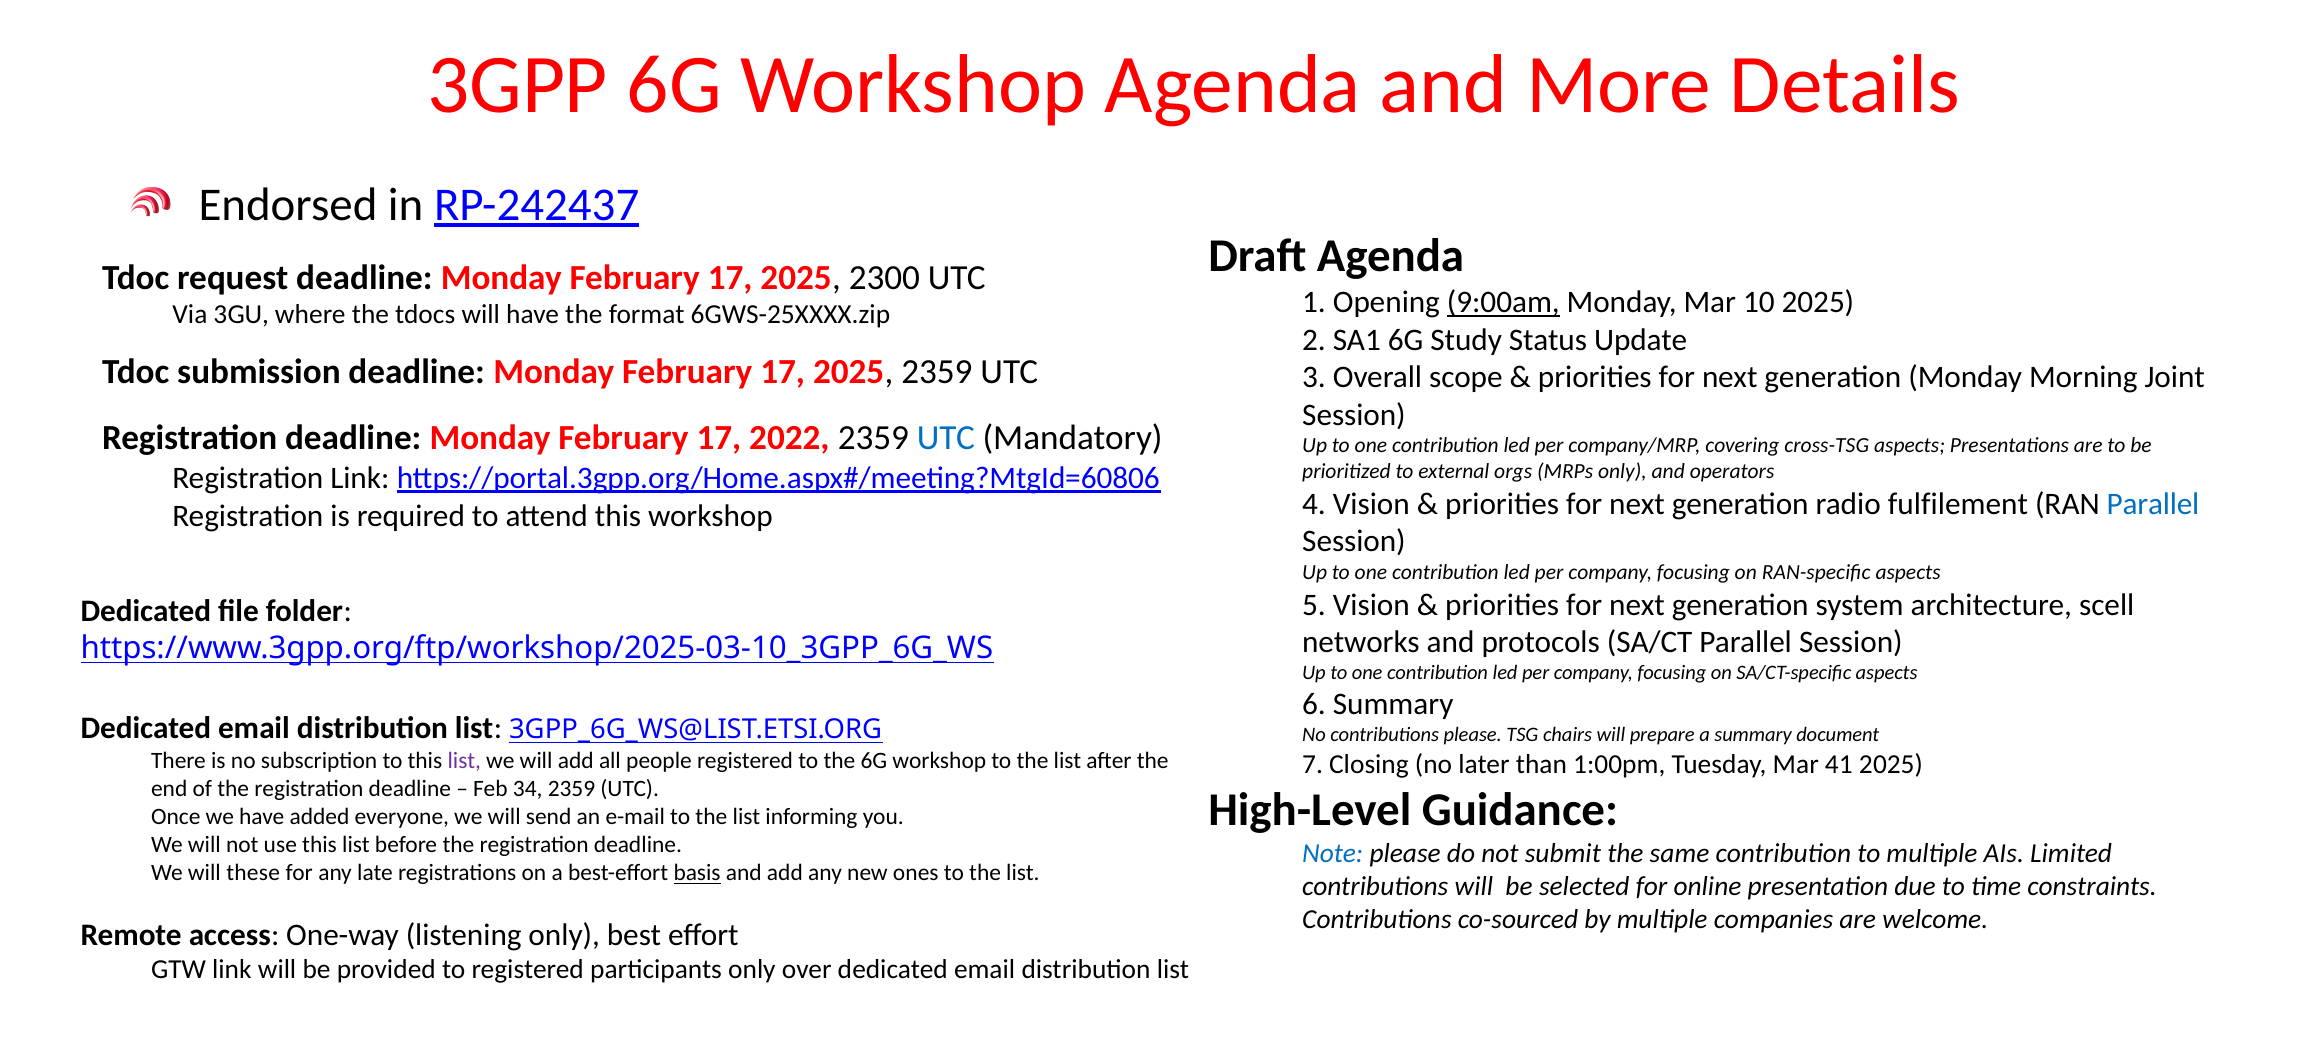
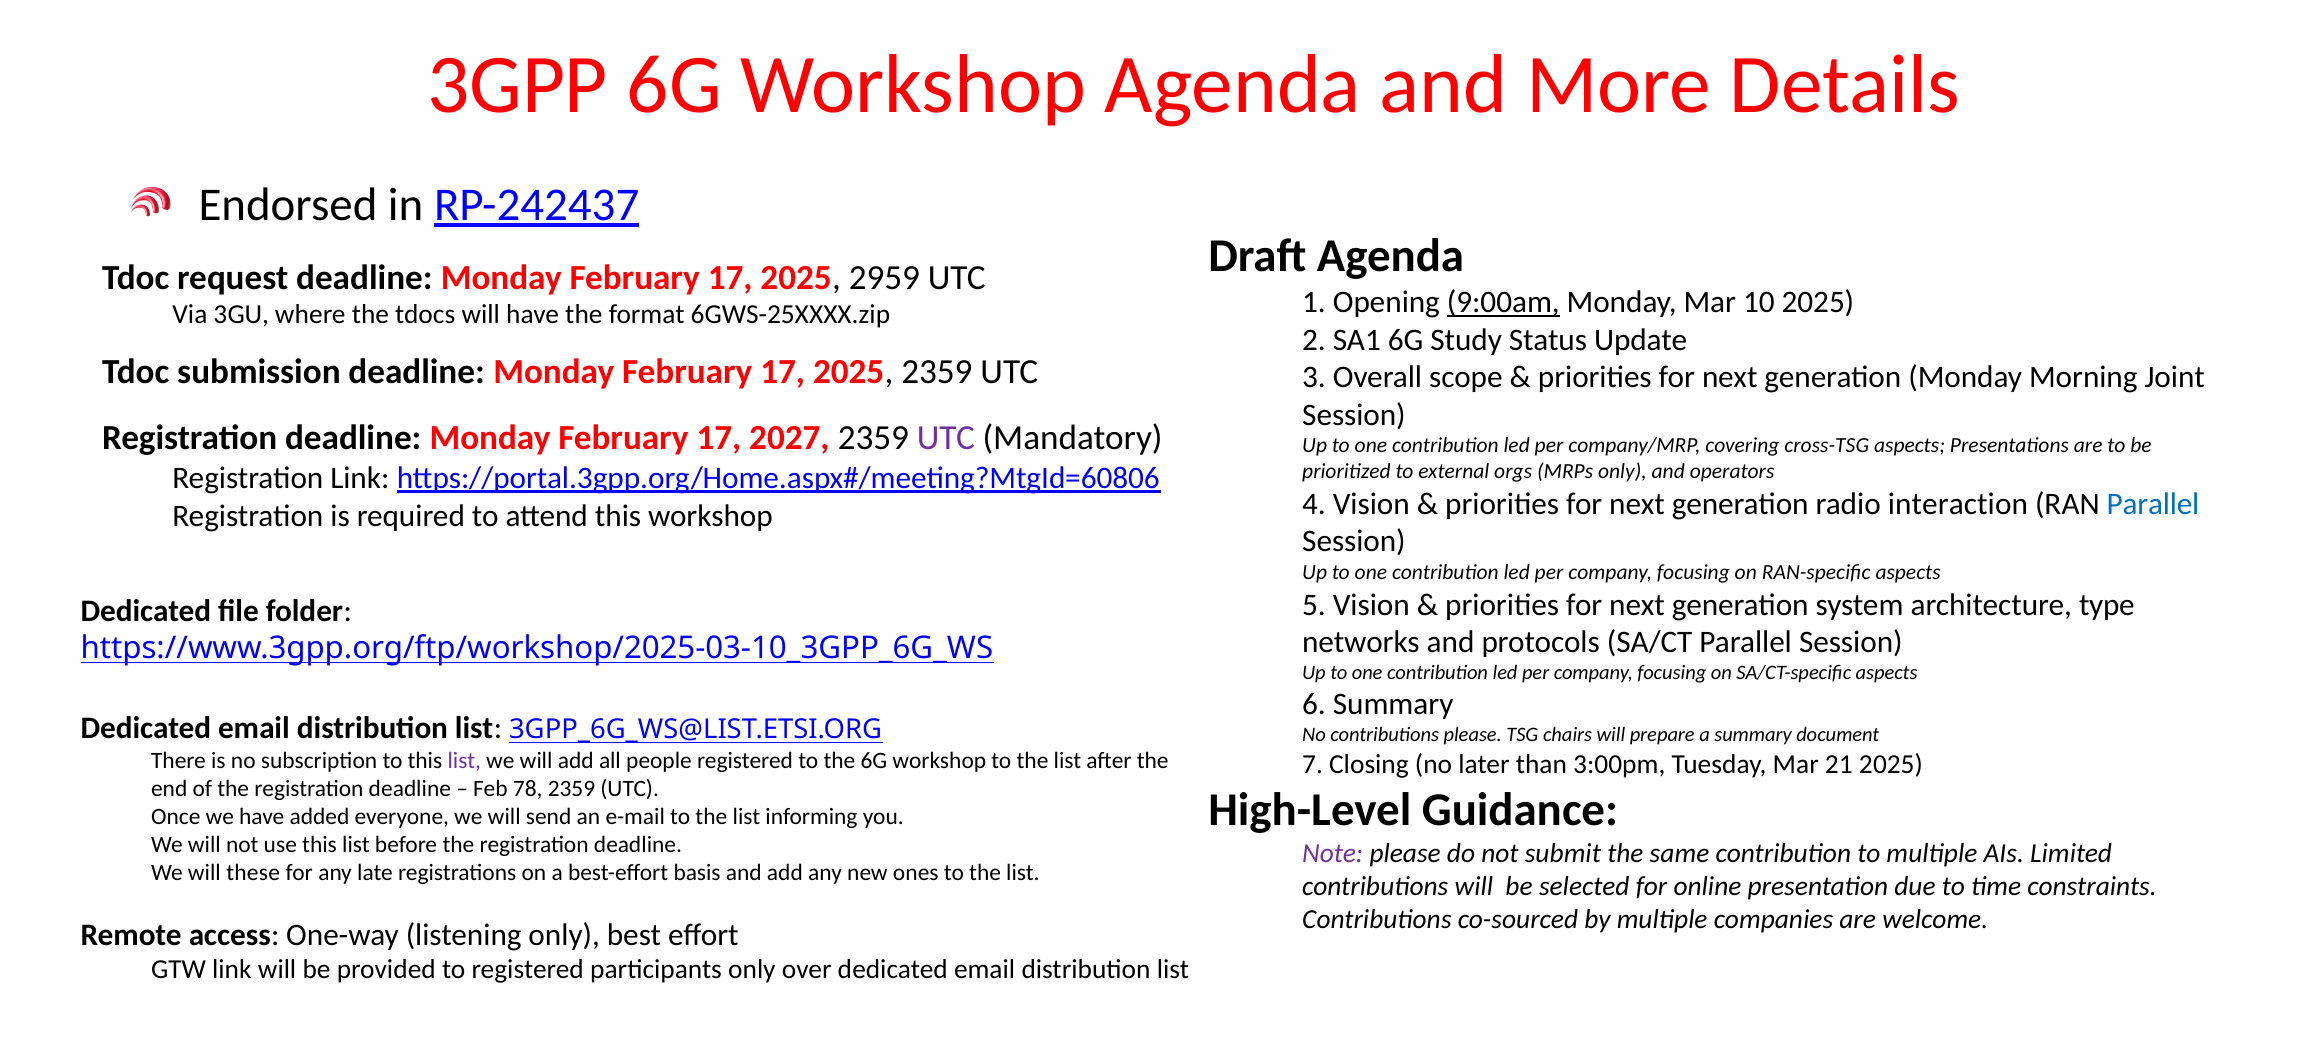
2300: 2300 -> 2959
2022: 2022 -> 2027
UTC at (946, 438) colour: blue -> purple
fulfilement: fulfilement -> interaction
scell: scell -> type
1:00pm: 1:00pm -> 3:00pm
41: 41 -> 21
34: 34 -> 78
Note colour: blue -> purple
basis underline: present -> none
